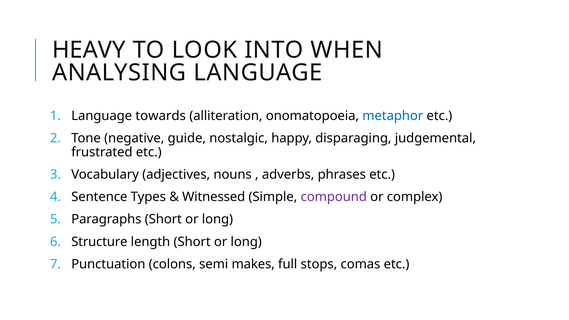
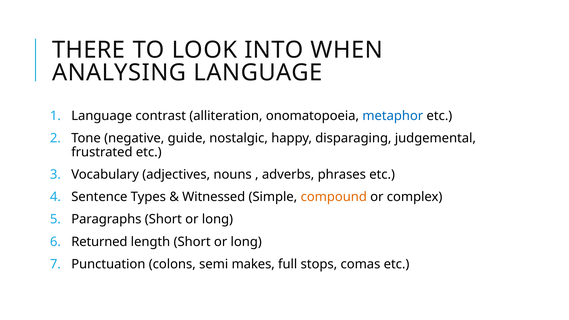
HEAVY: HEAVY -> THERE
towards: towards -> contrast
compound colour: purple -> orange
Structure: Structure -> Returned
